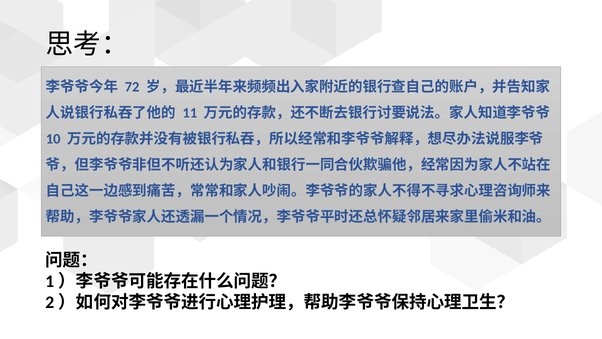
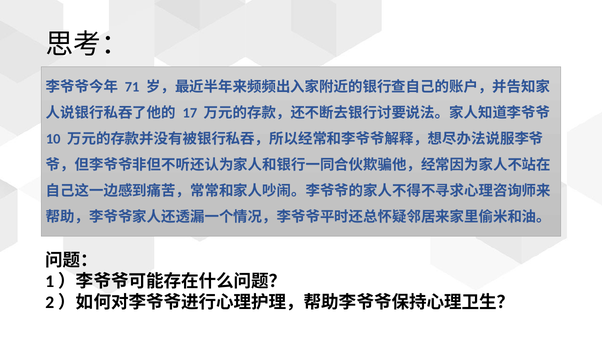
72: 72 -> 71
11: 11 -> 17
